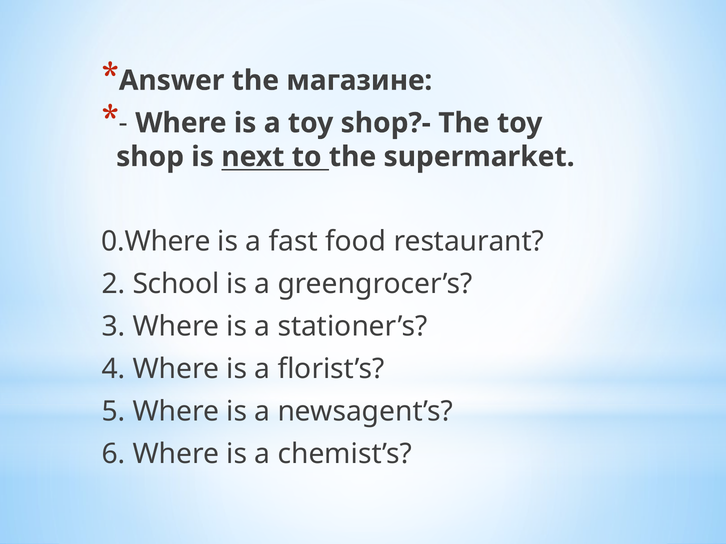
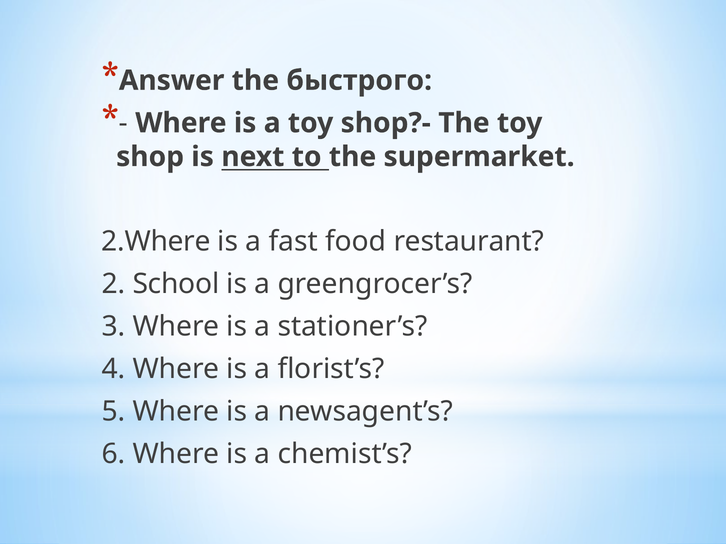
магазине: магазине -> быстрого
0.Where: 0.Where -> 2.Where
